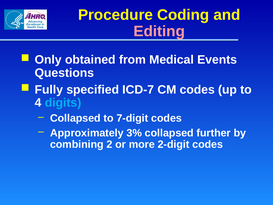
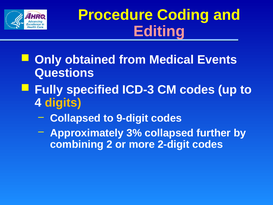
ICD-7: ICD-7 -> ICD-3
digits colour: light blue -> yellow
7-digit: 7-digit -> 9-digit
